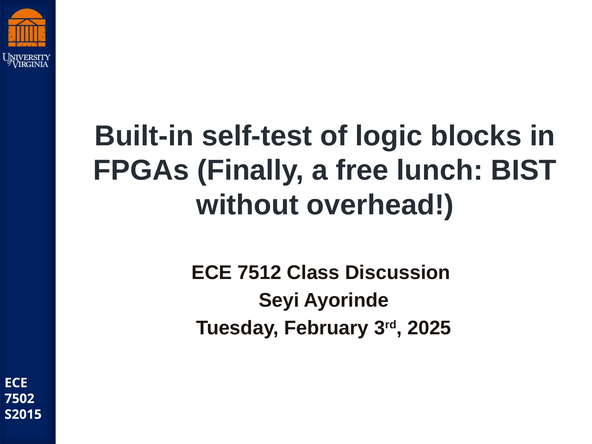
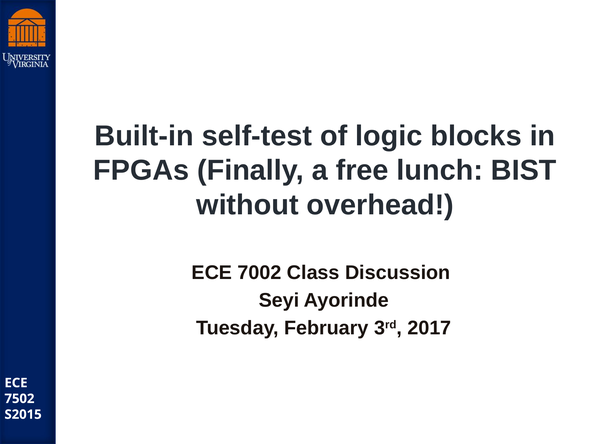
7512: 7512 -> 7002
2025: 2025 -> 2017
